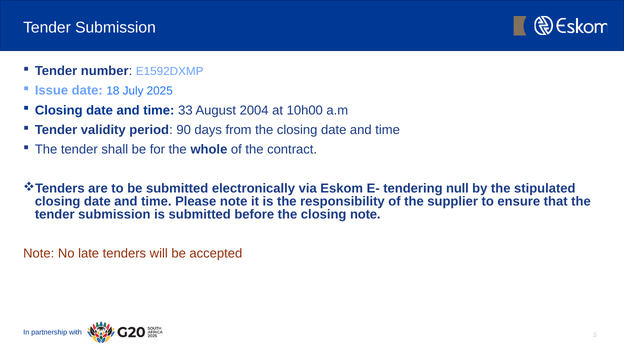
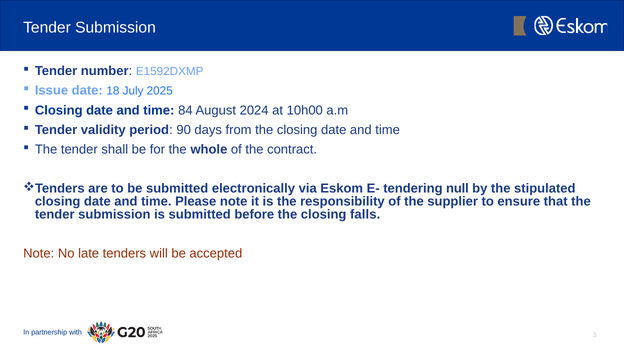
33: 33 -> 84
2004: 2004 -> 2024
closing note: note -> falls
